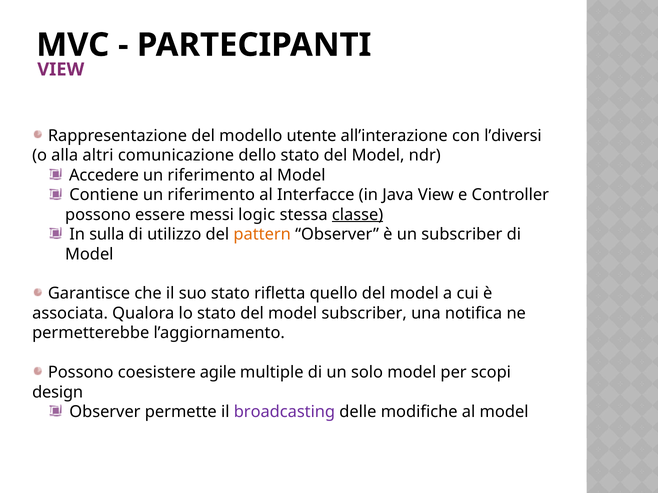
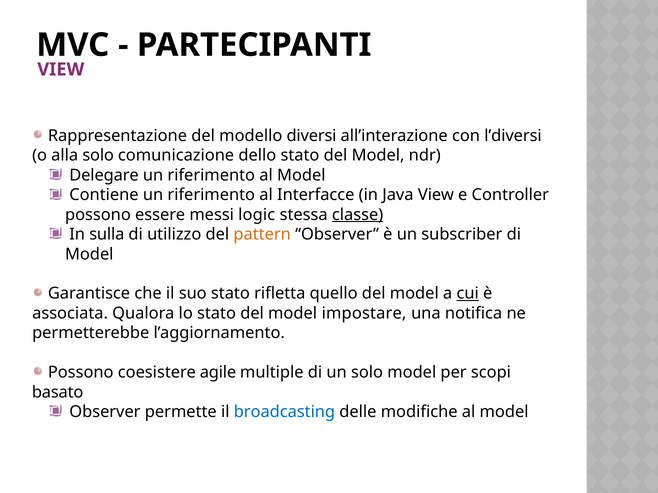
utente: utente -> diversi
alla altri: altri -> solo
Accedere: Accedere -> Delegare
cui underline: none -> present
model subscriber: subscriber -> impostare
design: design -> basato
broadcasting colour: purple -> blue
